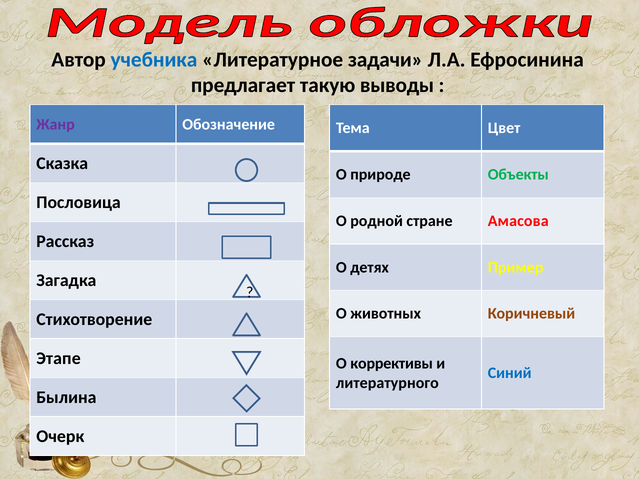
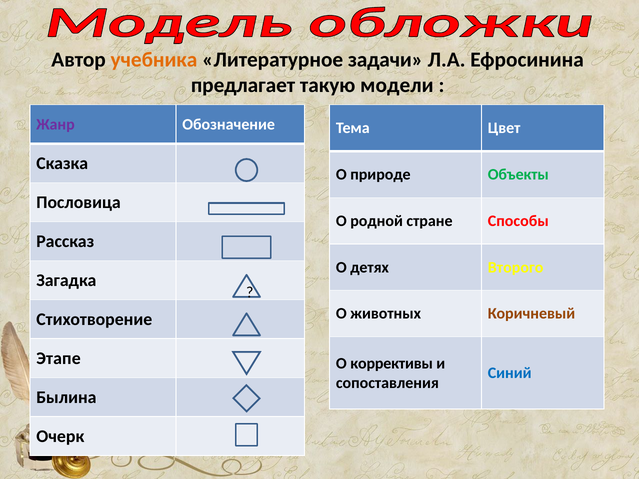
учебника colour: blue -> orange
выводы: выводы -> модели
Амасова: Амасова -> Способы
Пример: Пример -> Второго
литературного: литературного -> сопоставления
